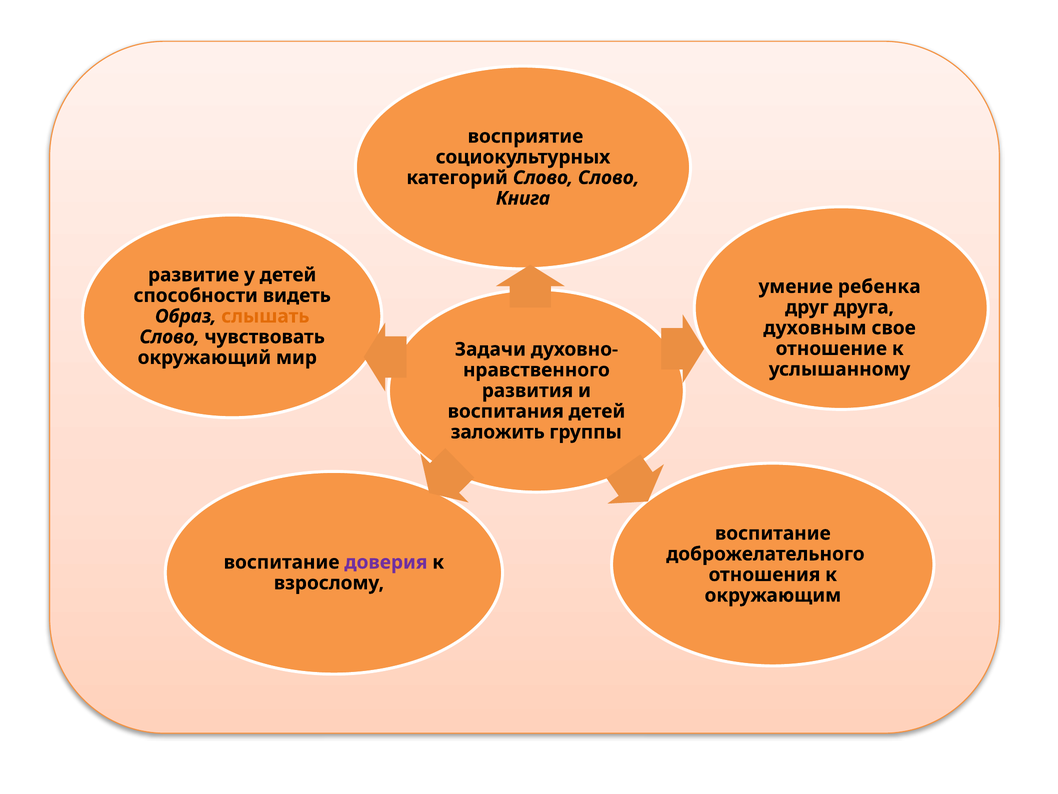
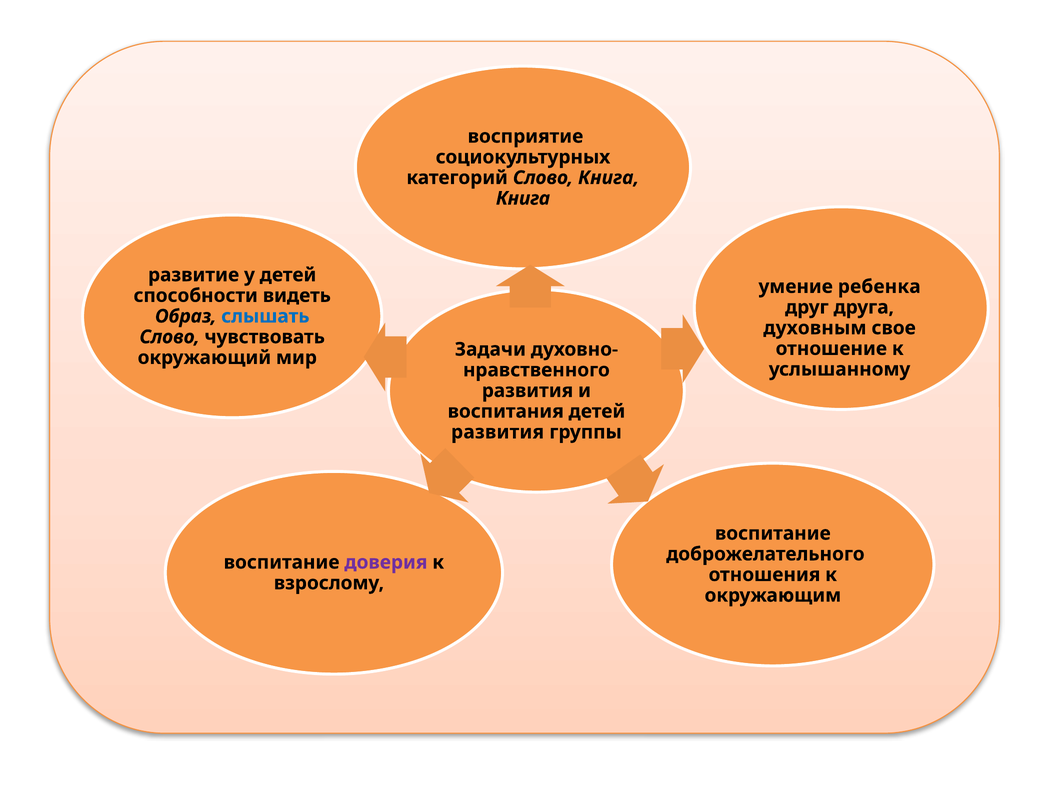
Слово Слово: Слово -> Книга
слышать colour: orange -> blue
заложить at (498, 432): заложить -> развития
